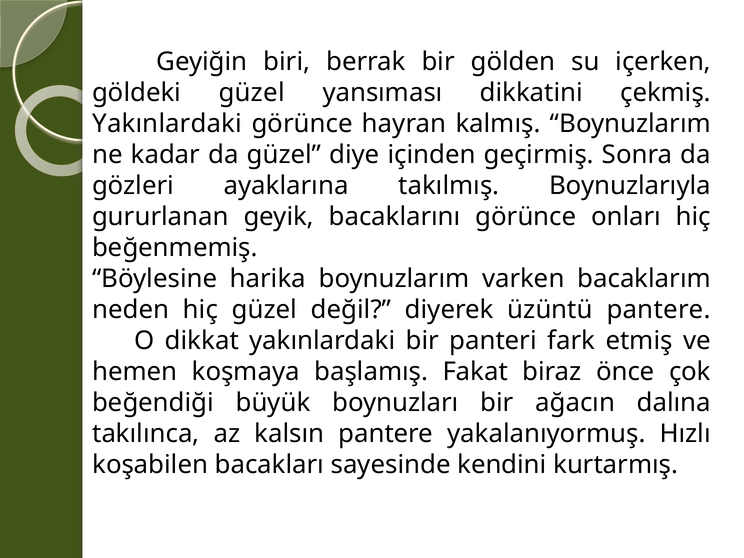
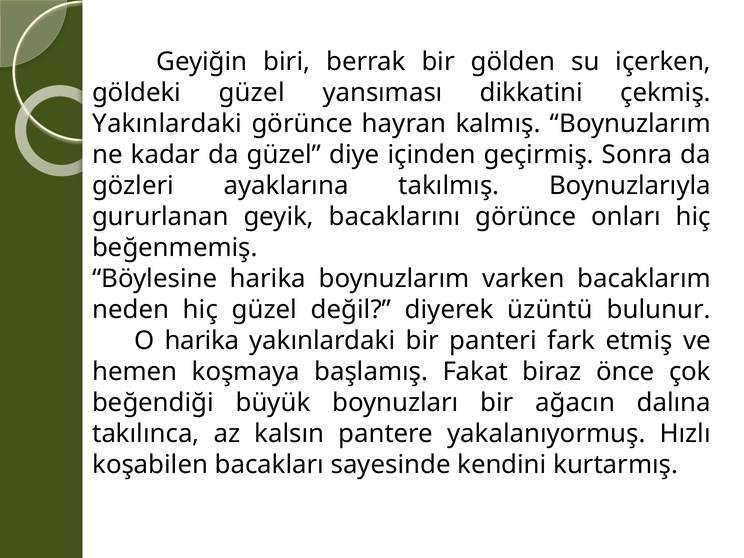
üzüntü pantere: pantere -> bulunur
O dikkat: dikkat -> harika
